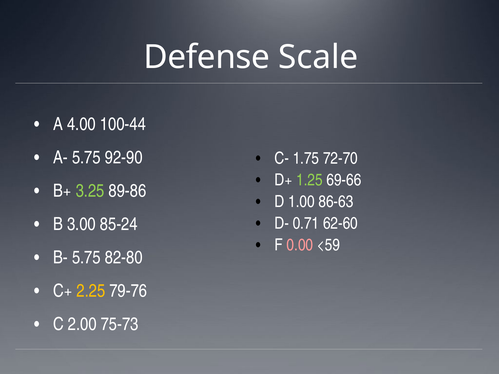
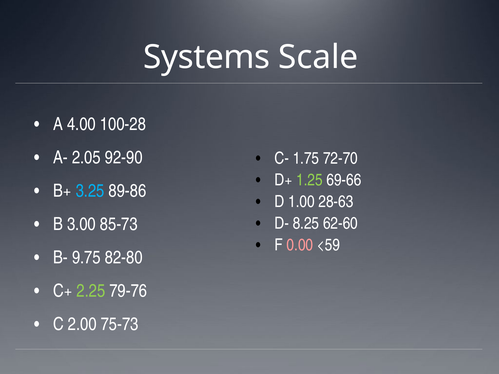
Defense: Defense -> Systems
100-44: 100-44 -> 100-28
A- 5.75: 5.75 -> 2.05
3.25 colour: light green -> light blue
86-63: 86-63 -> 28-63
0.71: 0.71 -> 8.25
85-24: 85-24 -> 85-73
B- 5.75: 5.75 -> 9.75
2.25 colour: yellow -> light green
